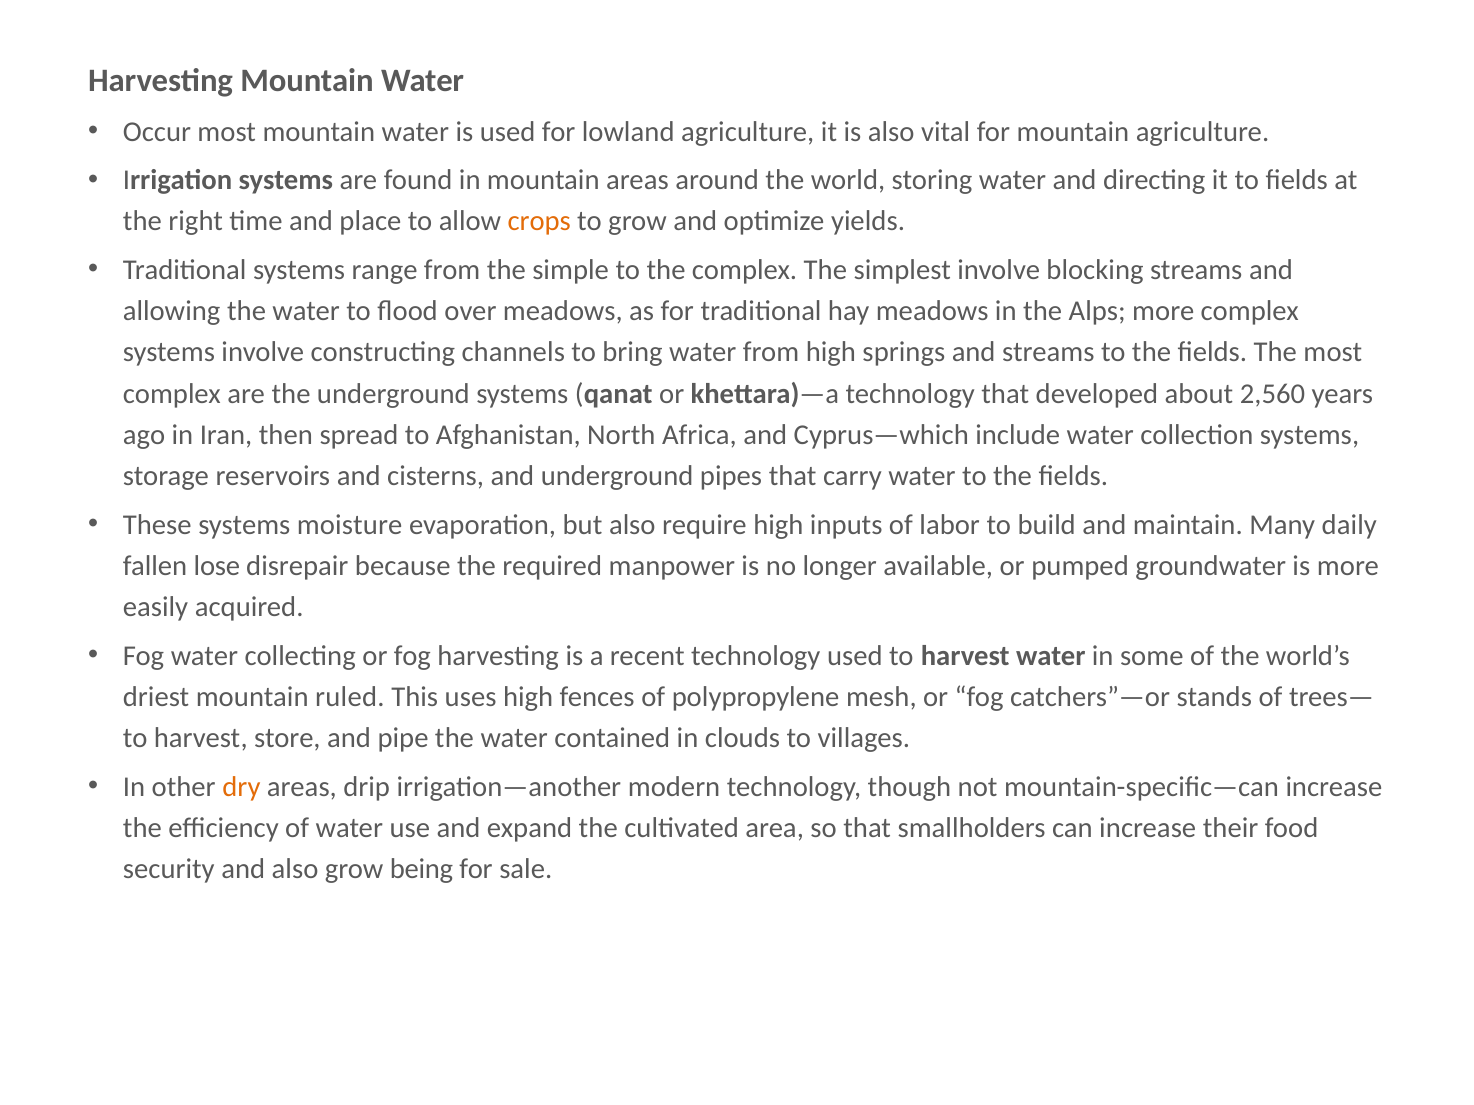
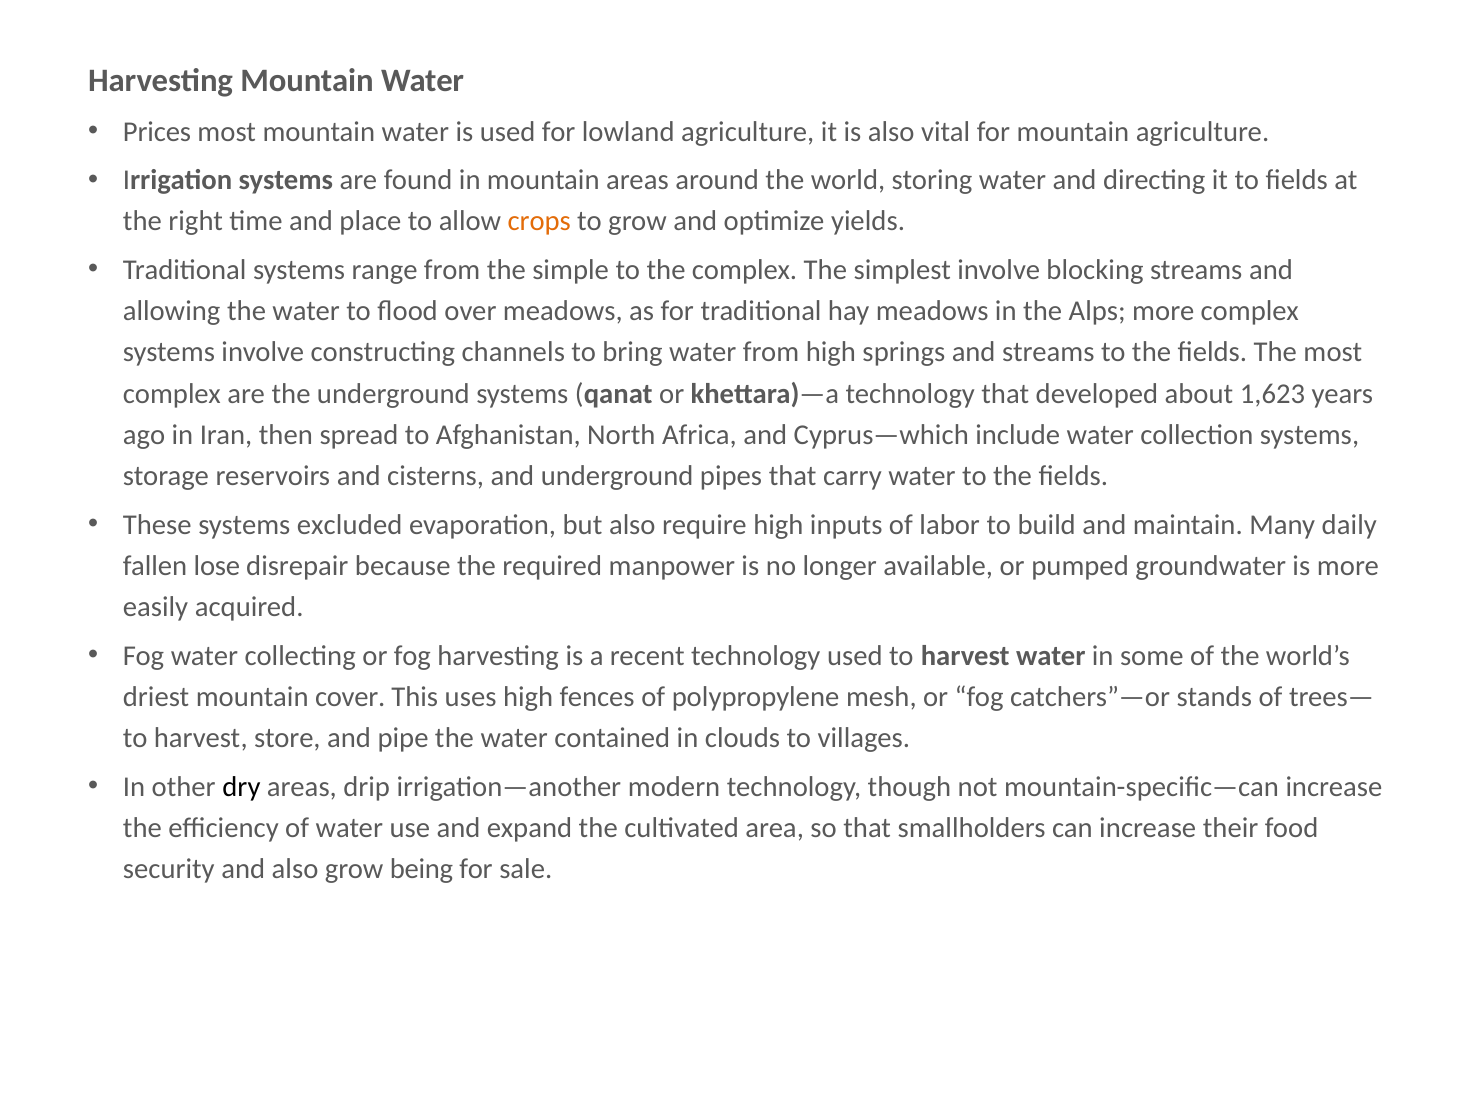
Occur: Occur -> Prices
2,560: 2,560 -> 1,623
moisture: moisture -> excluded
ruled: ruled -> cover
dry colour: orange -> black
